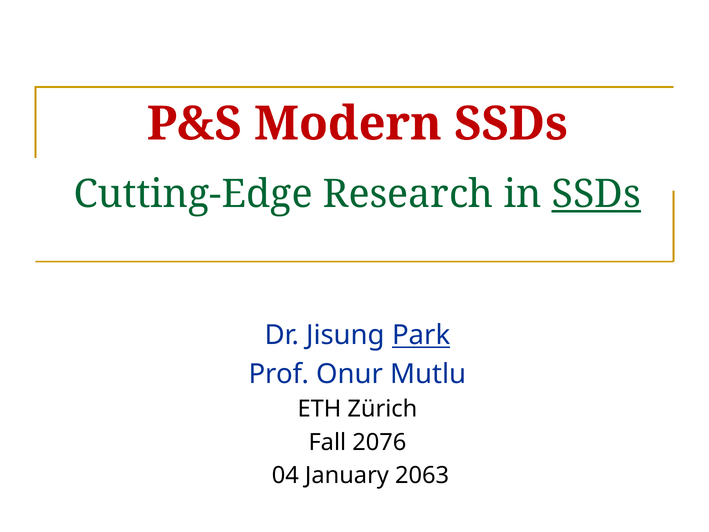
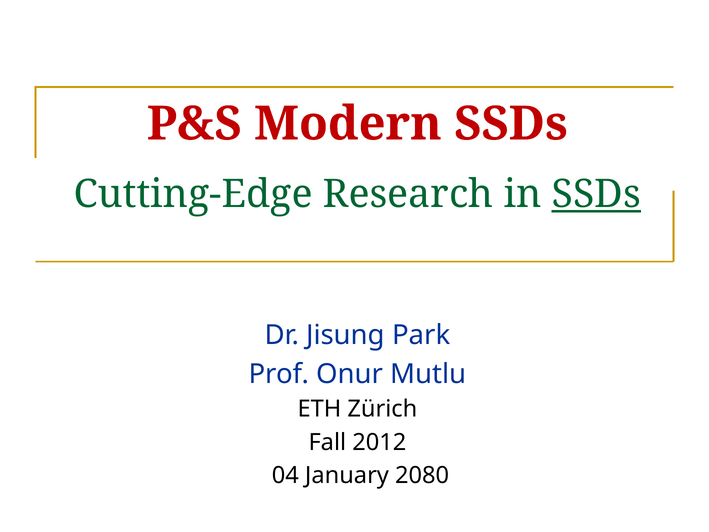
Park underline: present -> none
2076: 2076 -> 2012
2063: 2063 -> 2080
